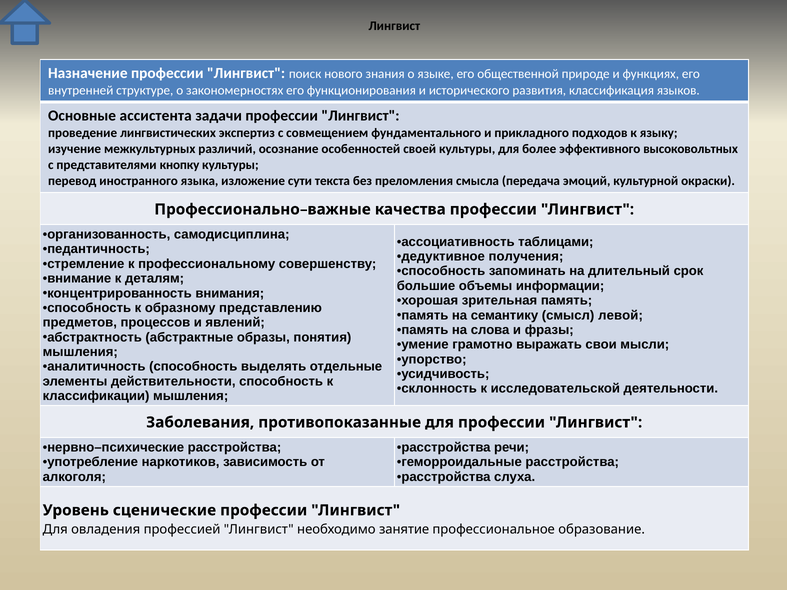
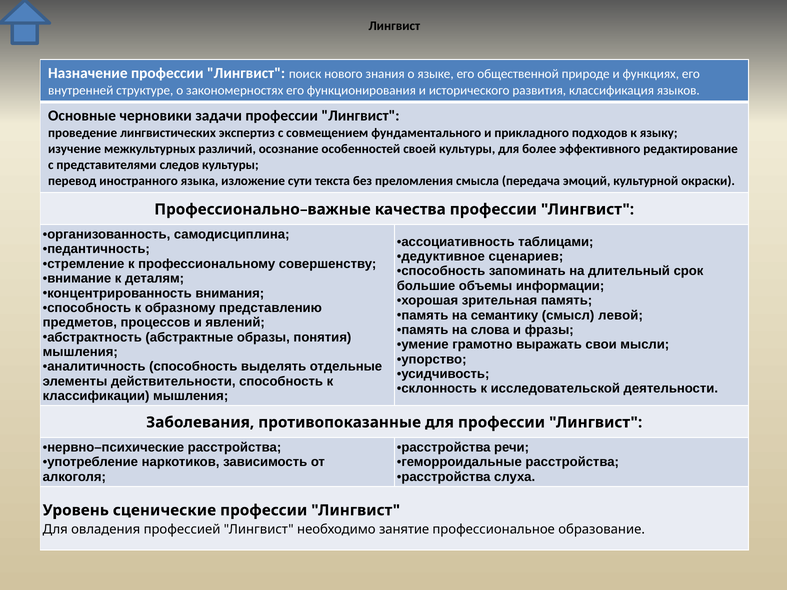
ассистента: ассистента -> черновики
высоковольтных: высоковольтных -> редактирование
кнопку: кнопку -> следов
получения: получения -> сценариев
